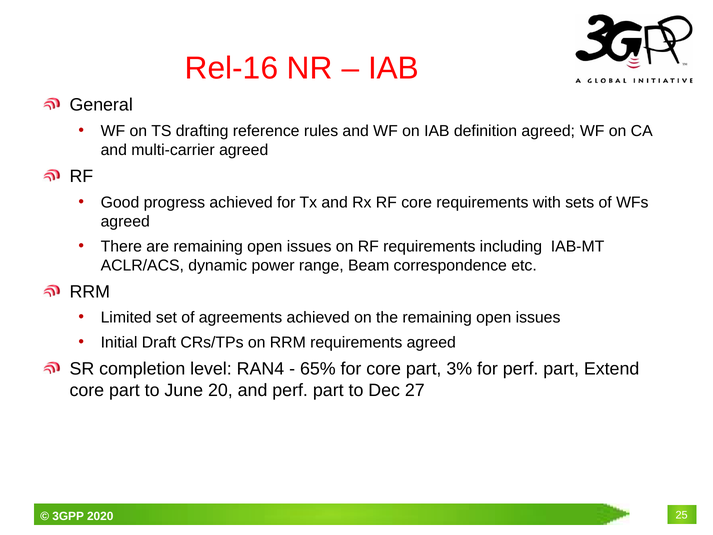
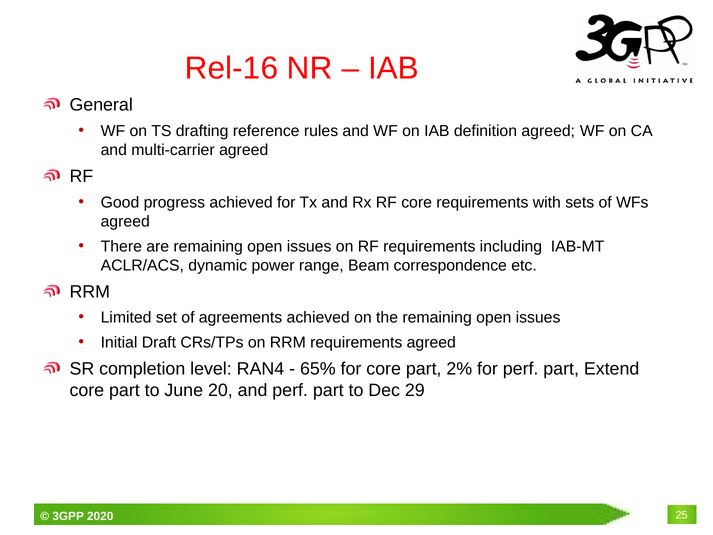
3%: 3% -> 2%
27: 27 -> 29
